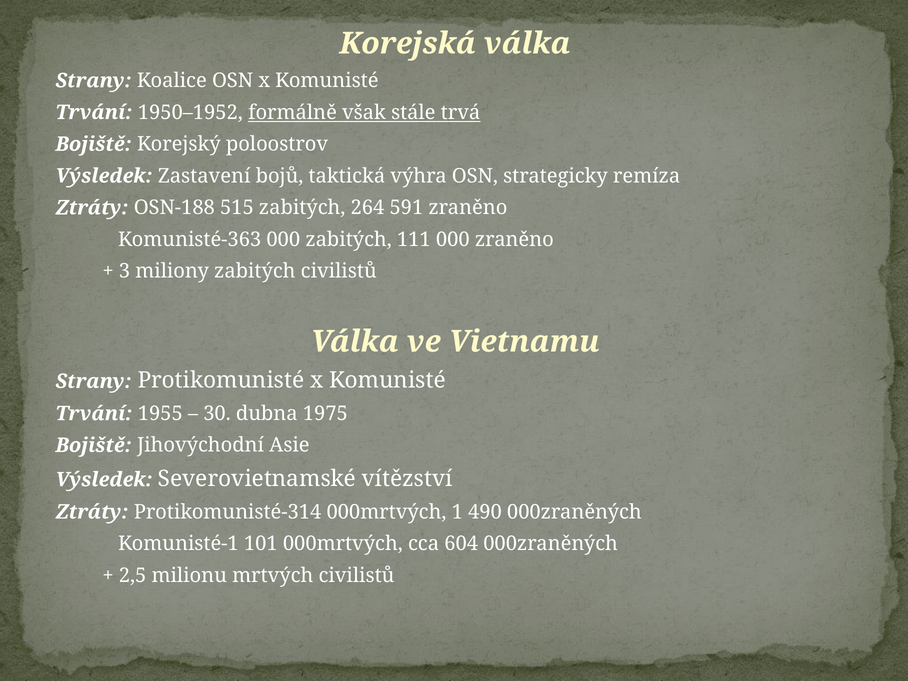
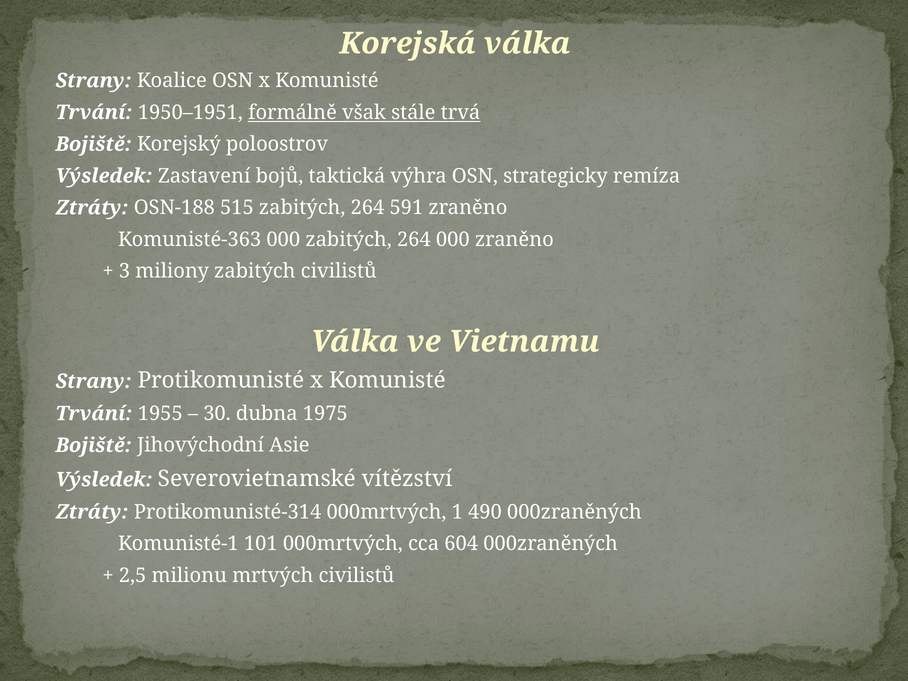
1950–1952: 1950–1952 -> 1950–1951
000 zabitých 111: 111 -> 264
